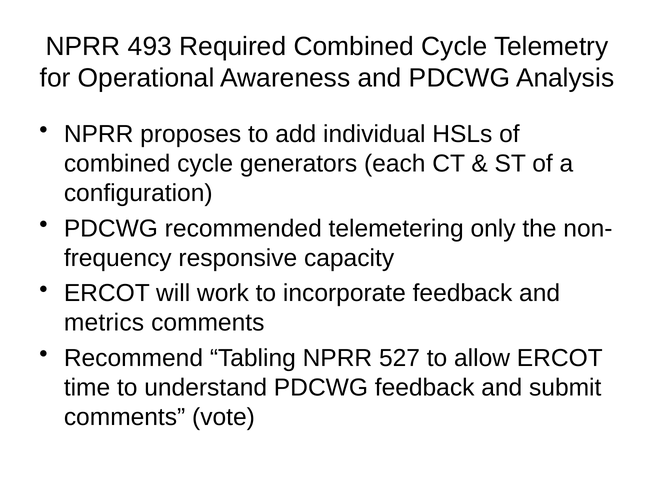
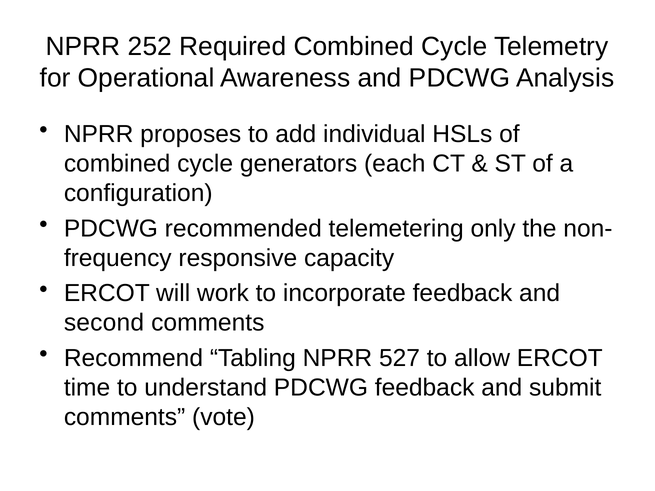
493: 493 -> 252
metrics: metrics -> second
